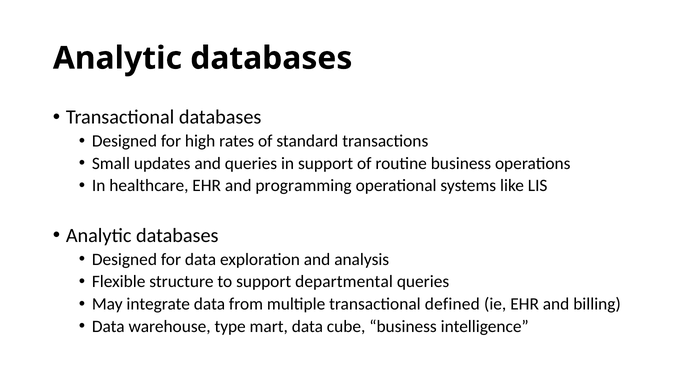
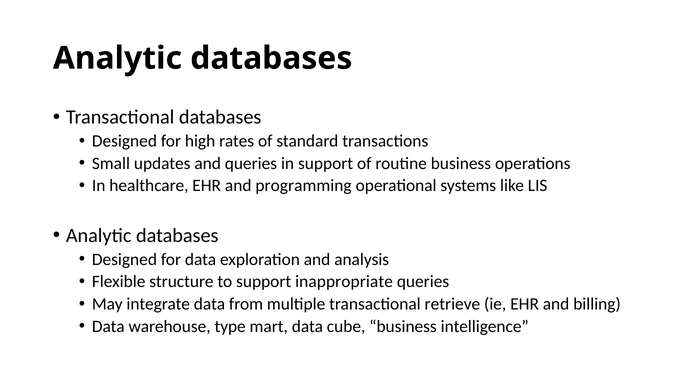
departmental: departmental -> inappropriate
defined: defined -> retrieve
